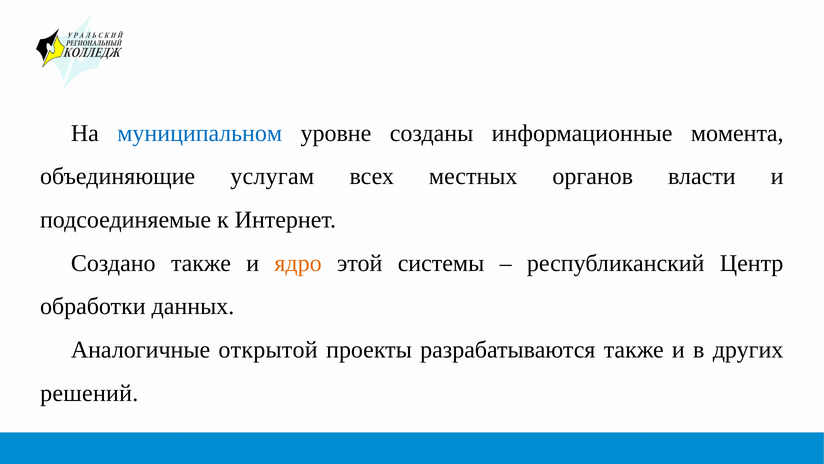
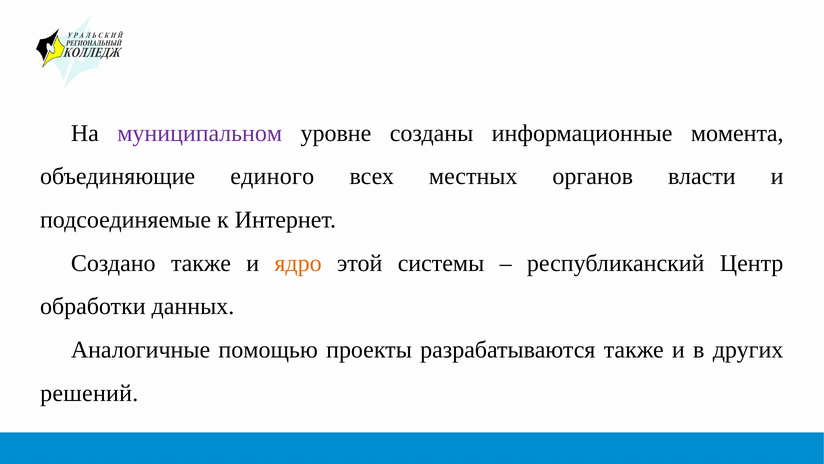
муниципальном colour: blue -> purple
услугам: услугам -> единого
открытой: открытой -> помощью
